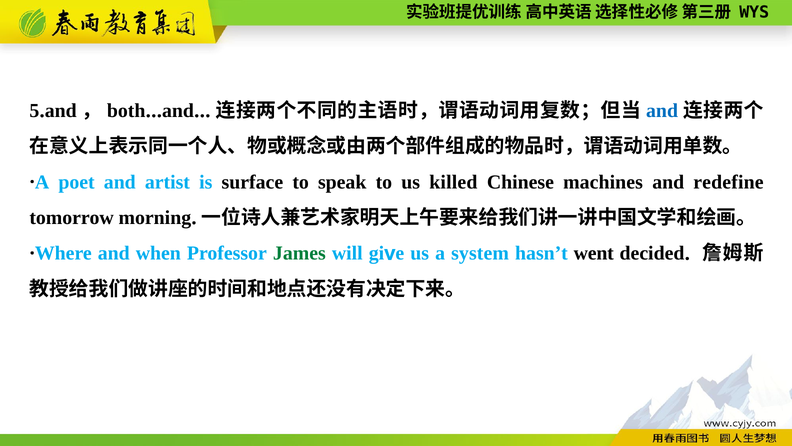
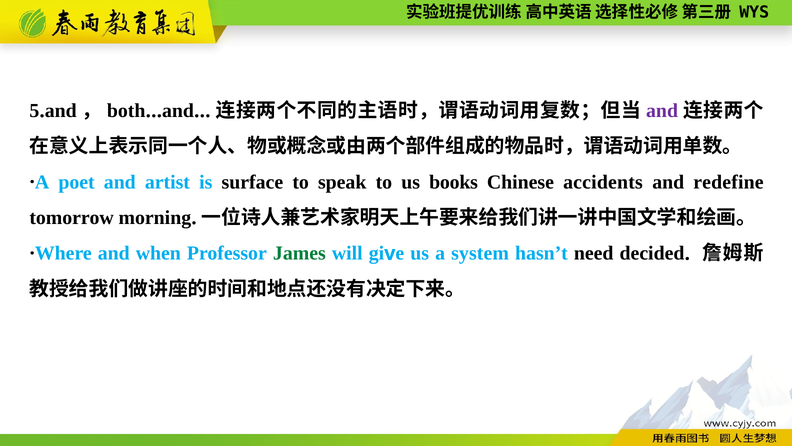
and at (662, 111) colour: blue -> purple
killed: killed -> books
machines: machines -> accidents
went: went -> need
